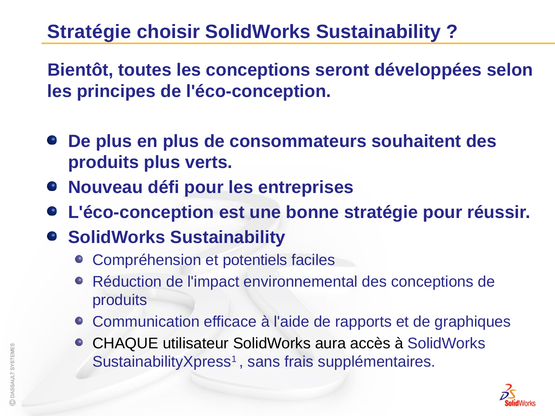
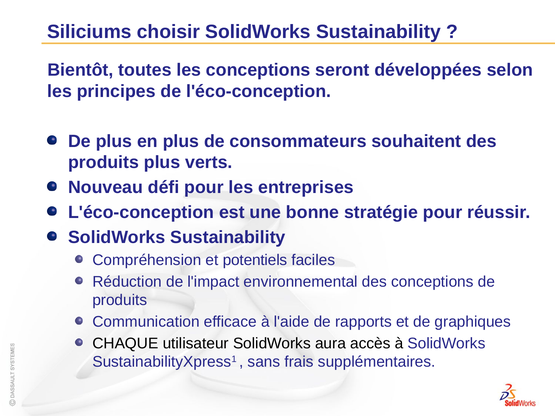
Stratégie at (89, 32): Stratégie -> Siliciums
